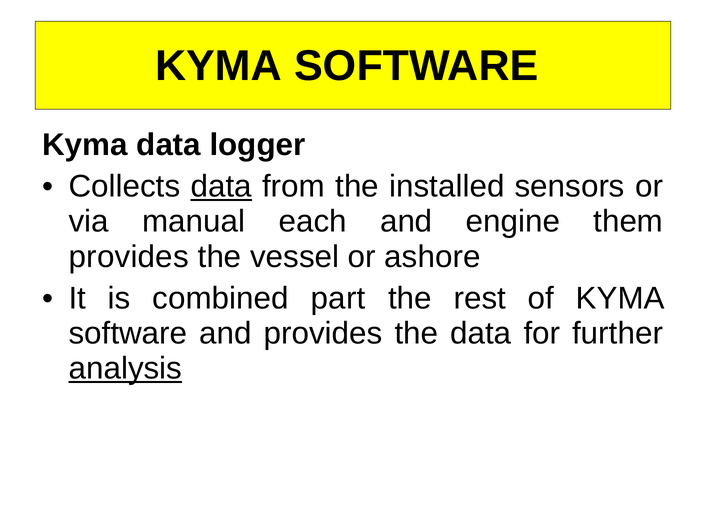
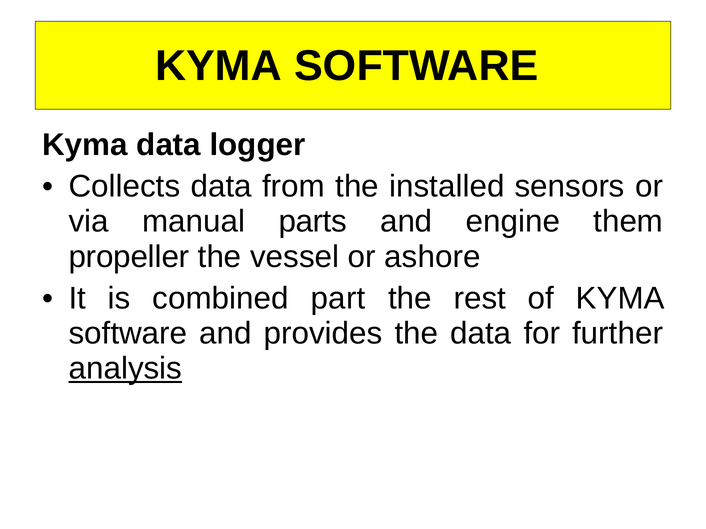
data at (221, 187) underline: present -> none
each: each -> parts
provides at (129, 257): provides -> propeller
